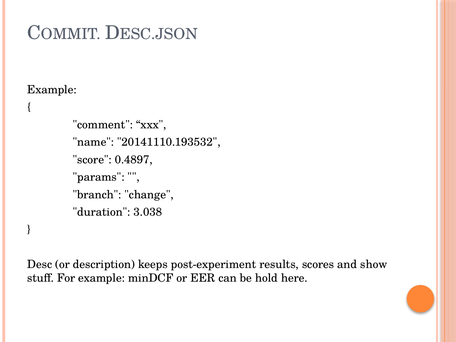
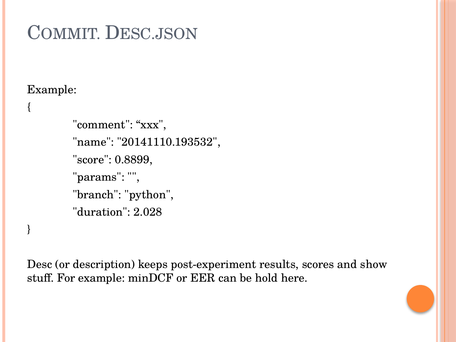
0.4897: 0.4897 -> 0.8899
change: change -> python
3.038: 3.038 -> 2.028
